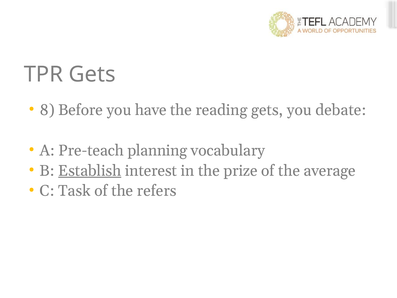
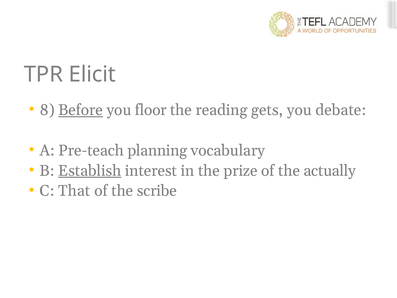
TPR Gets: Gets -> Elicit
Before underline: none -> present
have: have -> floor
average: average -> actually
Task: Task -> That
refers: refers -> scribe
